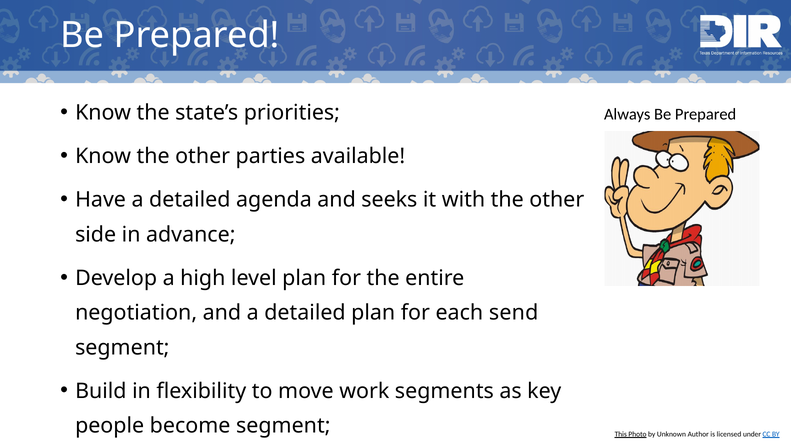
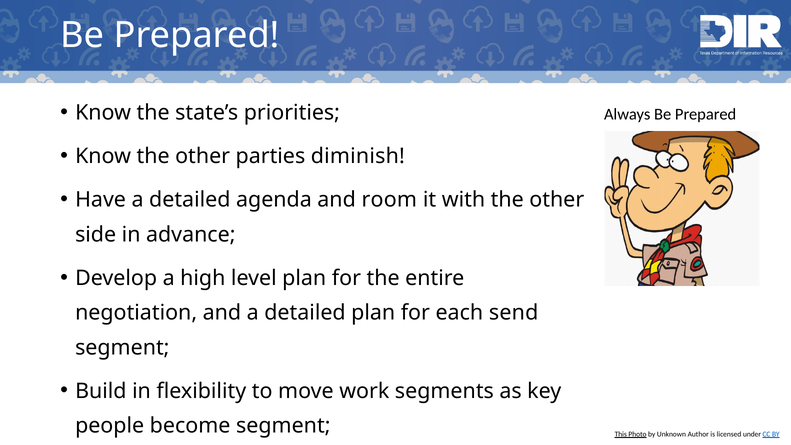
available: available -> diminish
seeks: seeks -> room
